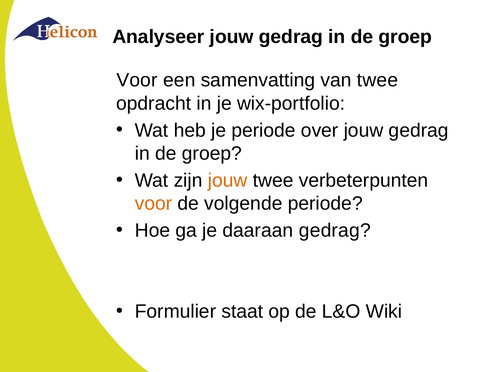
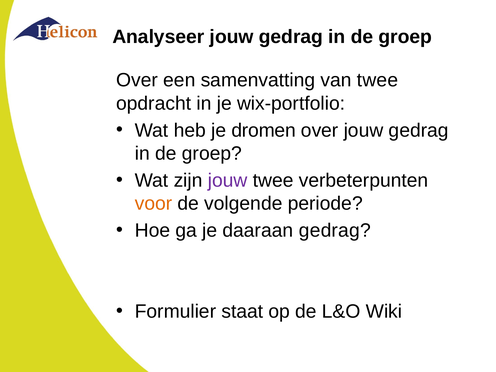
Voor at (137, 80): Voor -> Over
je periode: periode -> dromen
jouw at (228, 180) colour: orange -> purple
